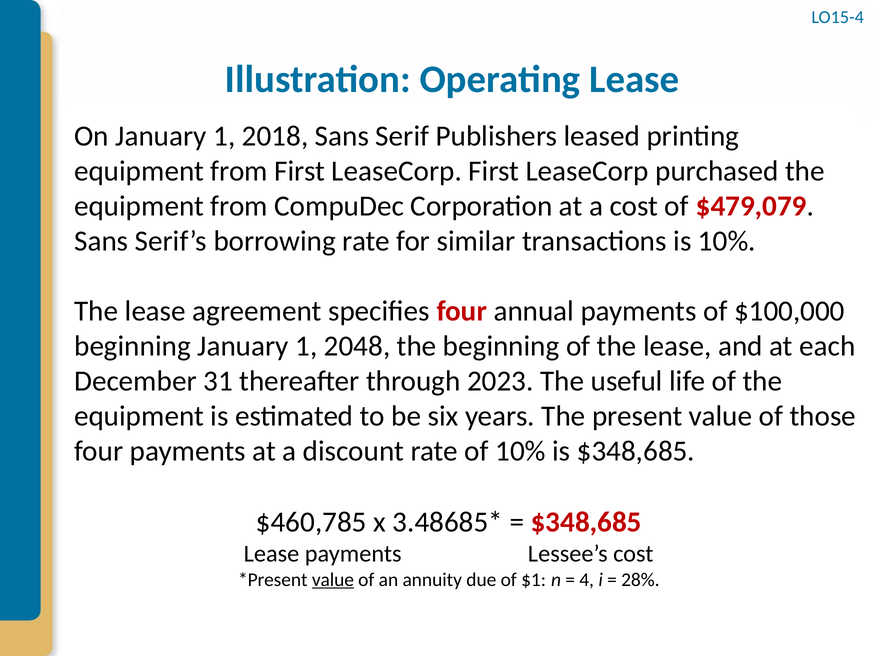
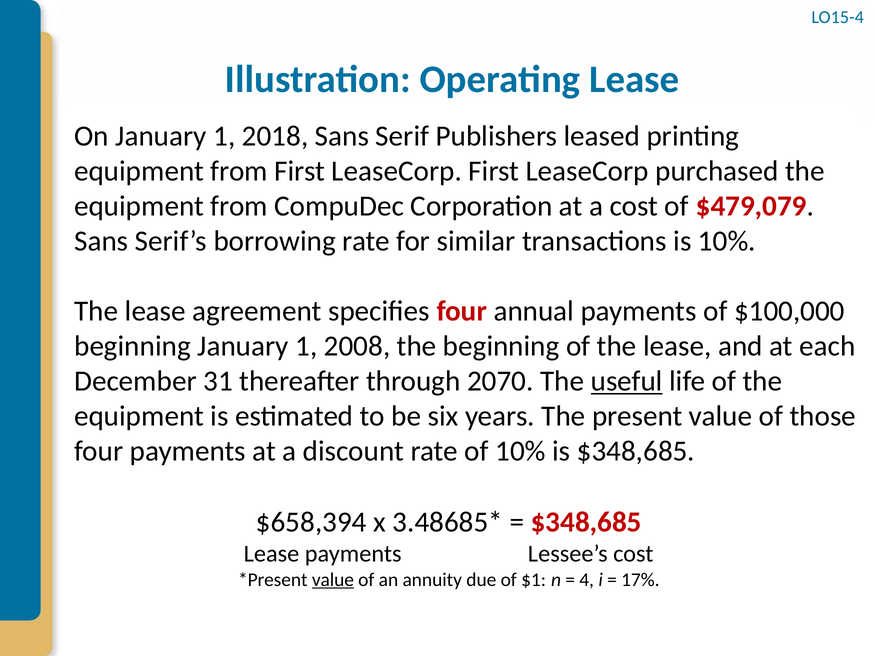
2048: 2048 -> 2008
2023: 2023 -> 2070
useful underline: none -> present
$460,785: $460,785 -> $658,394
28%: 28% -> 17%
